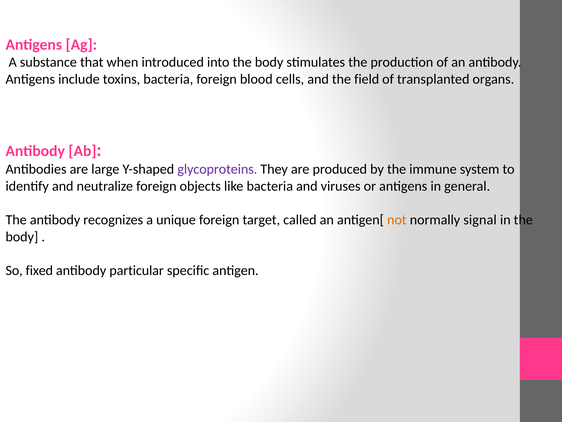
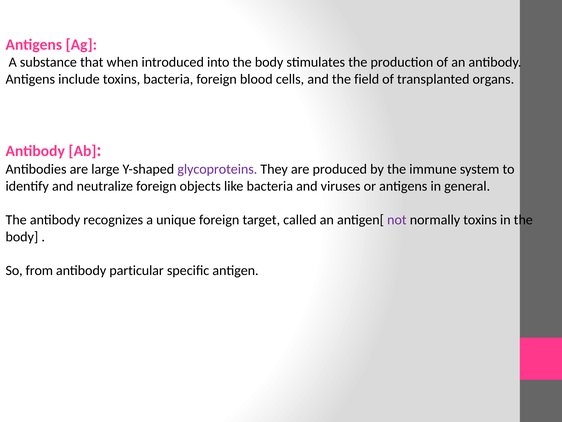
not colour: orange -> purple
normally signal: signal -> toxins
fixed: fixed -> from
